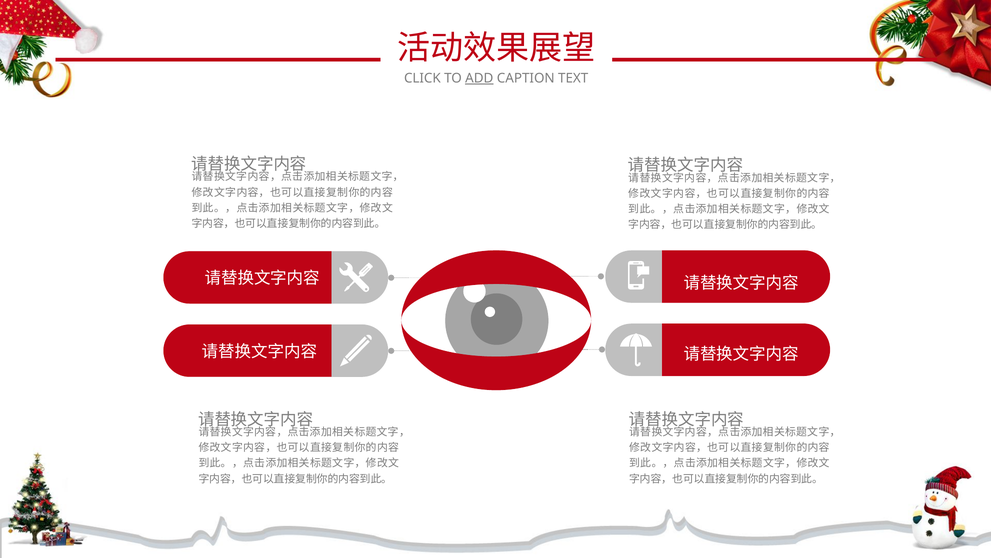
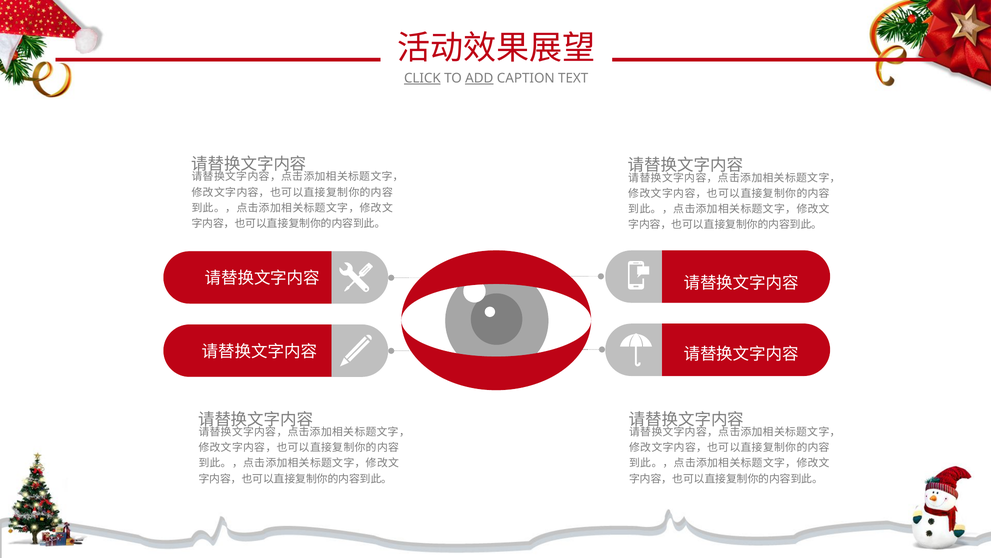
CLICK underline: none -> present
